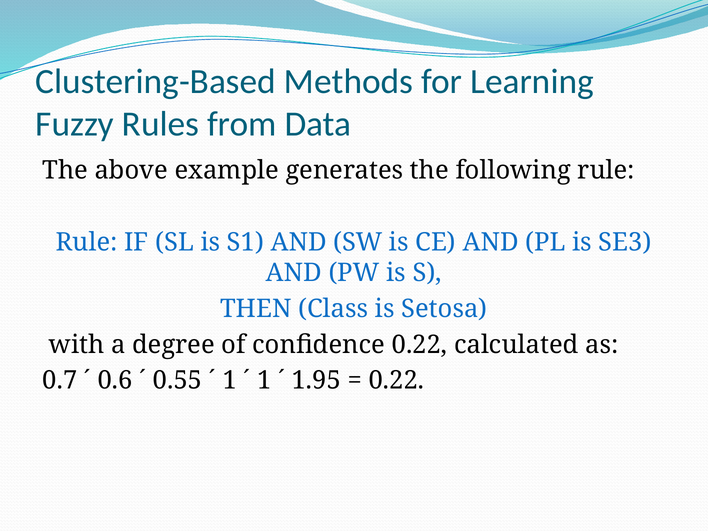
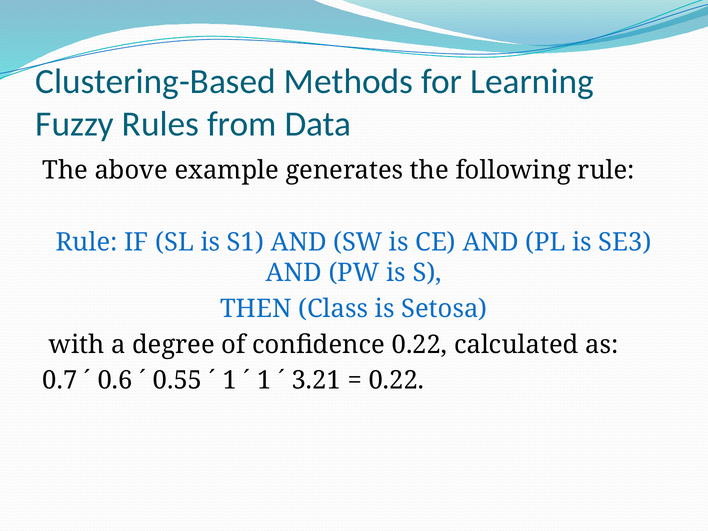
1.95: 1.95 -> 3.21
